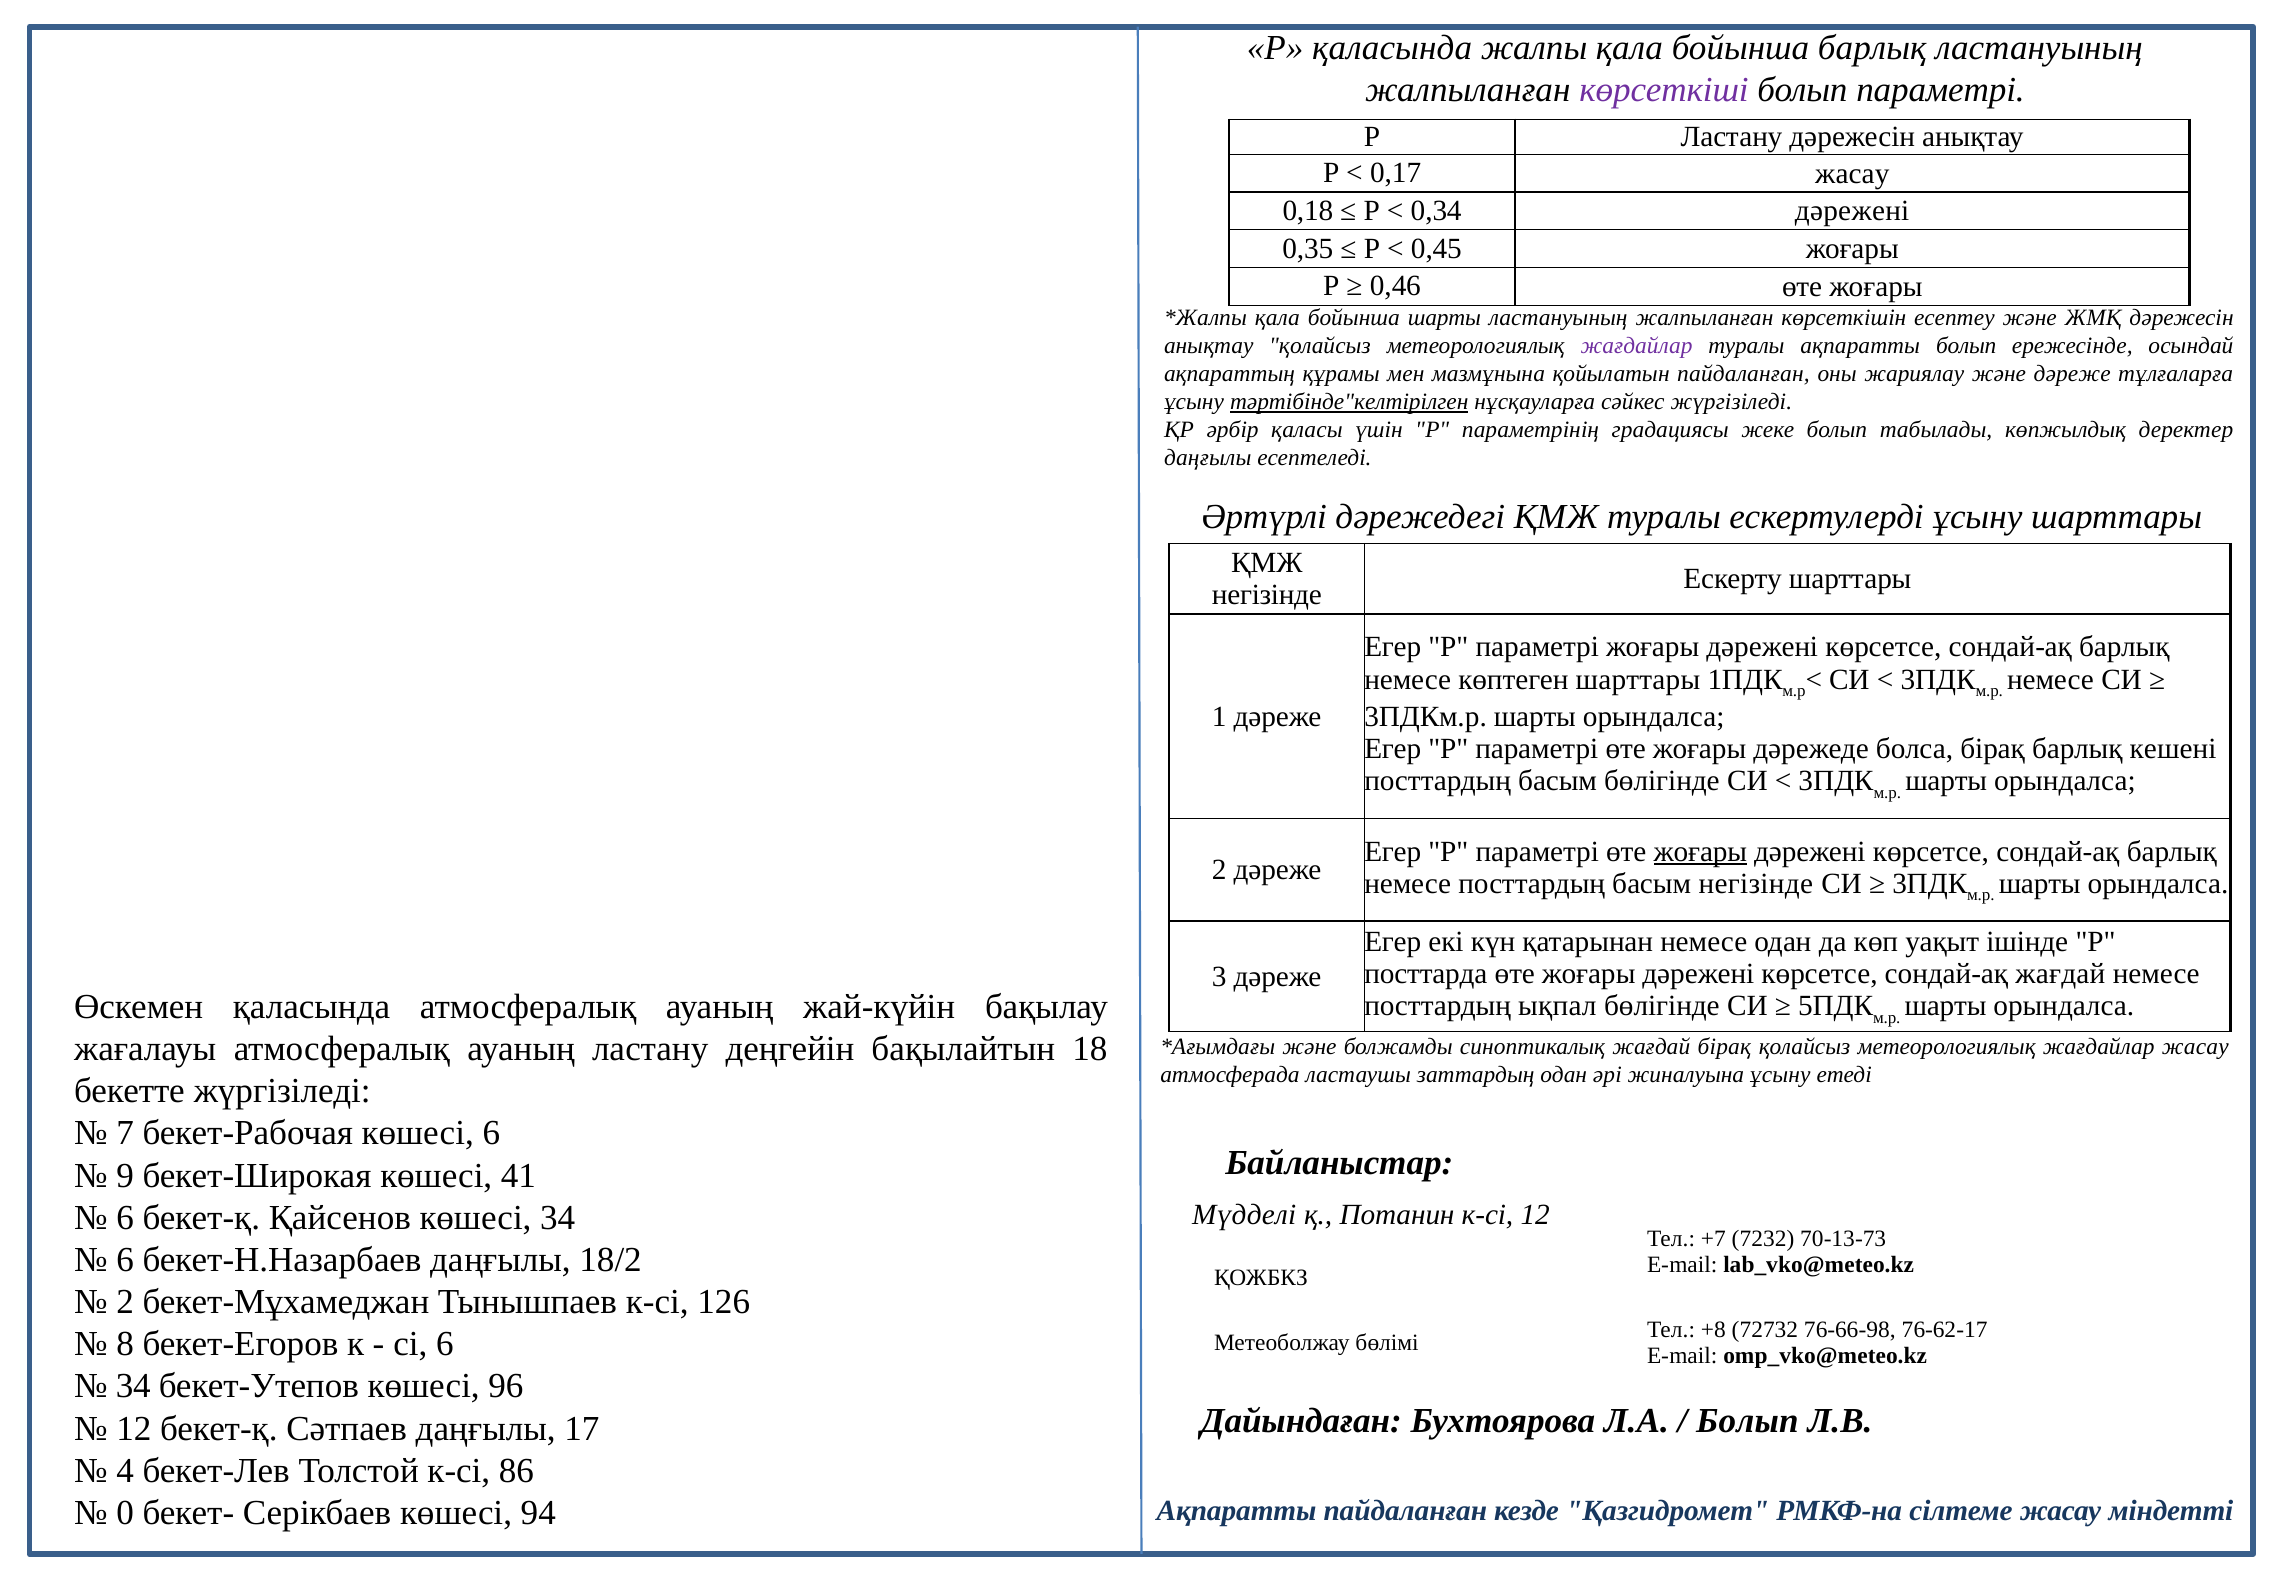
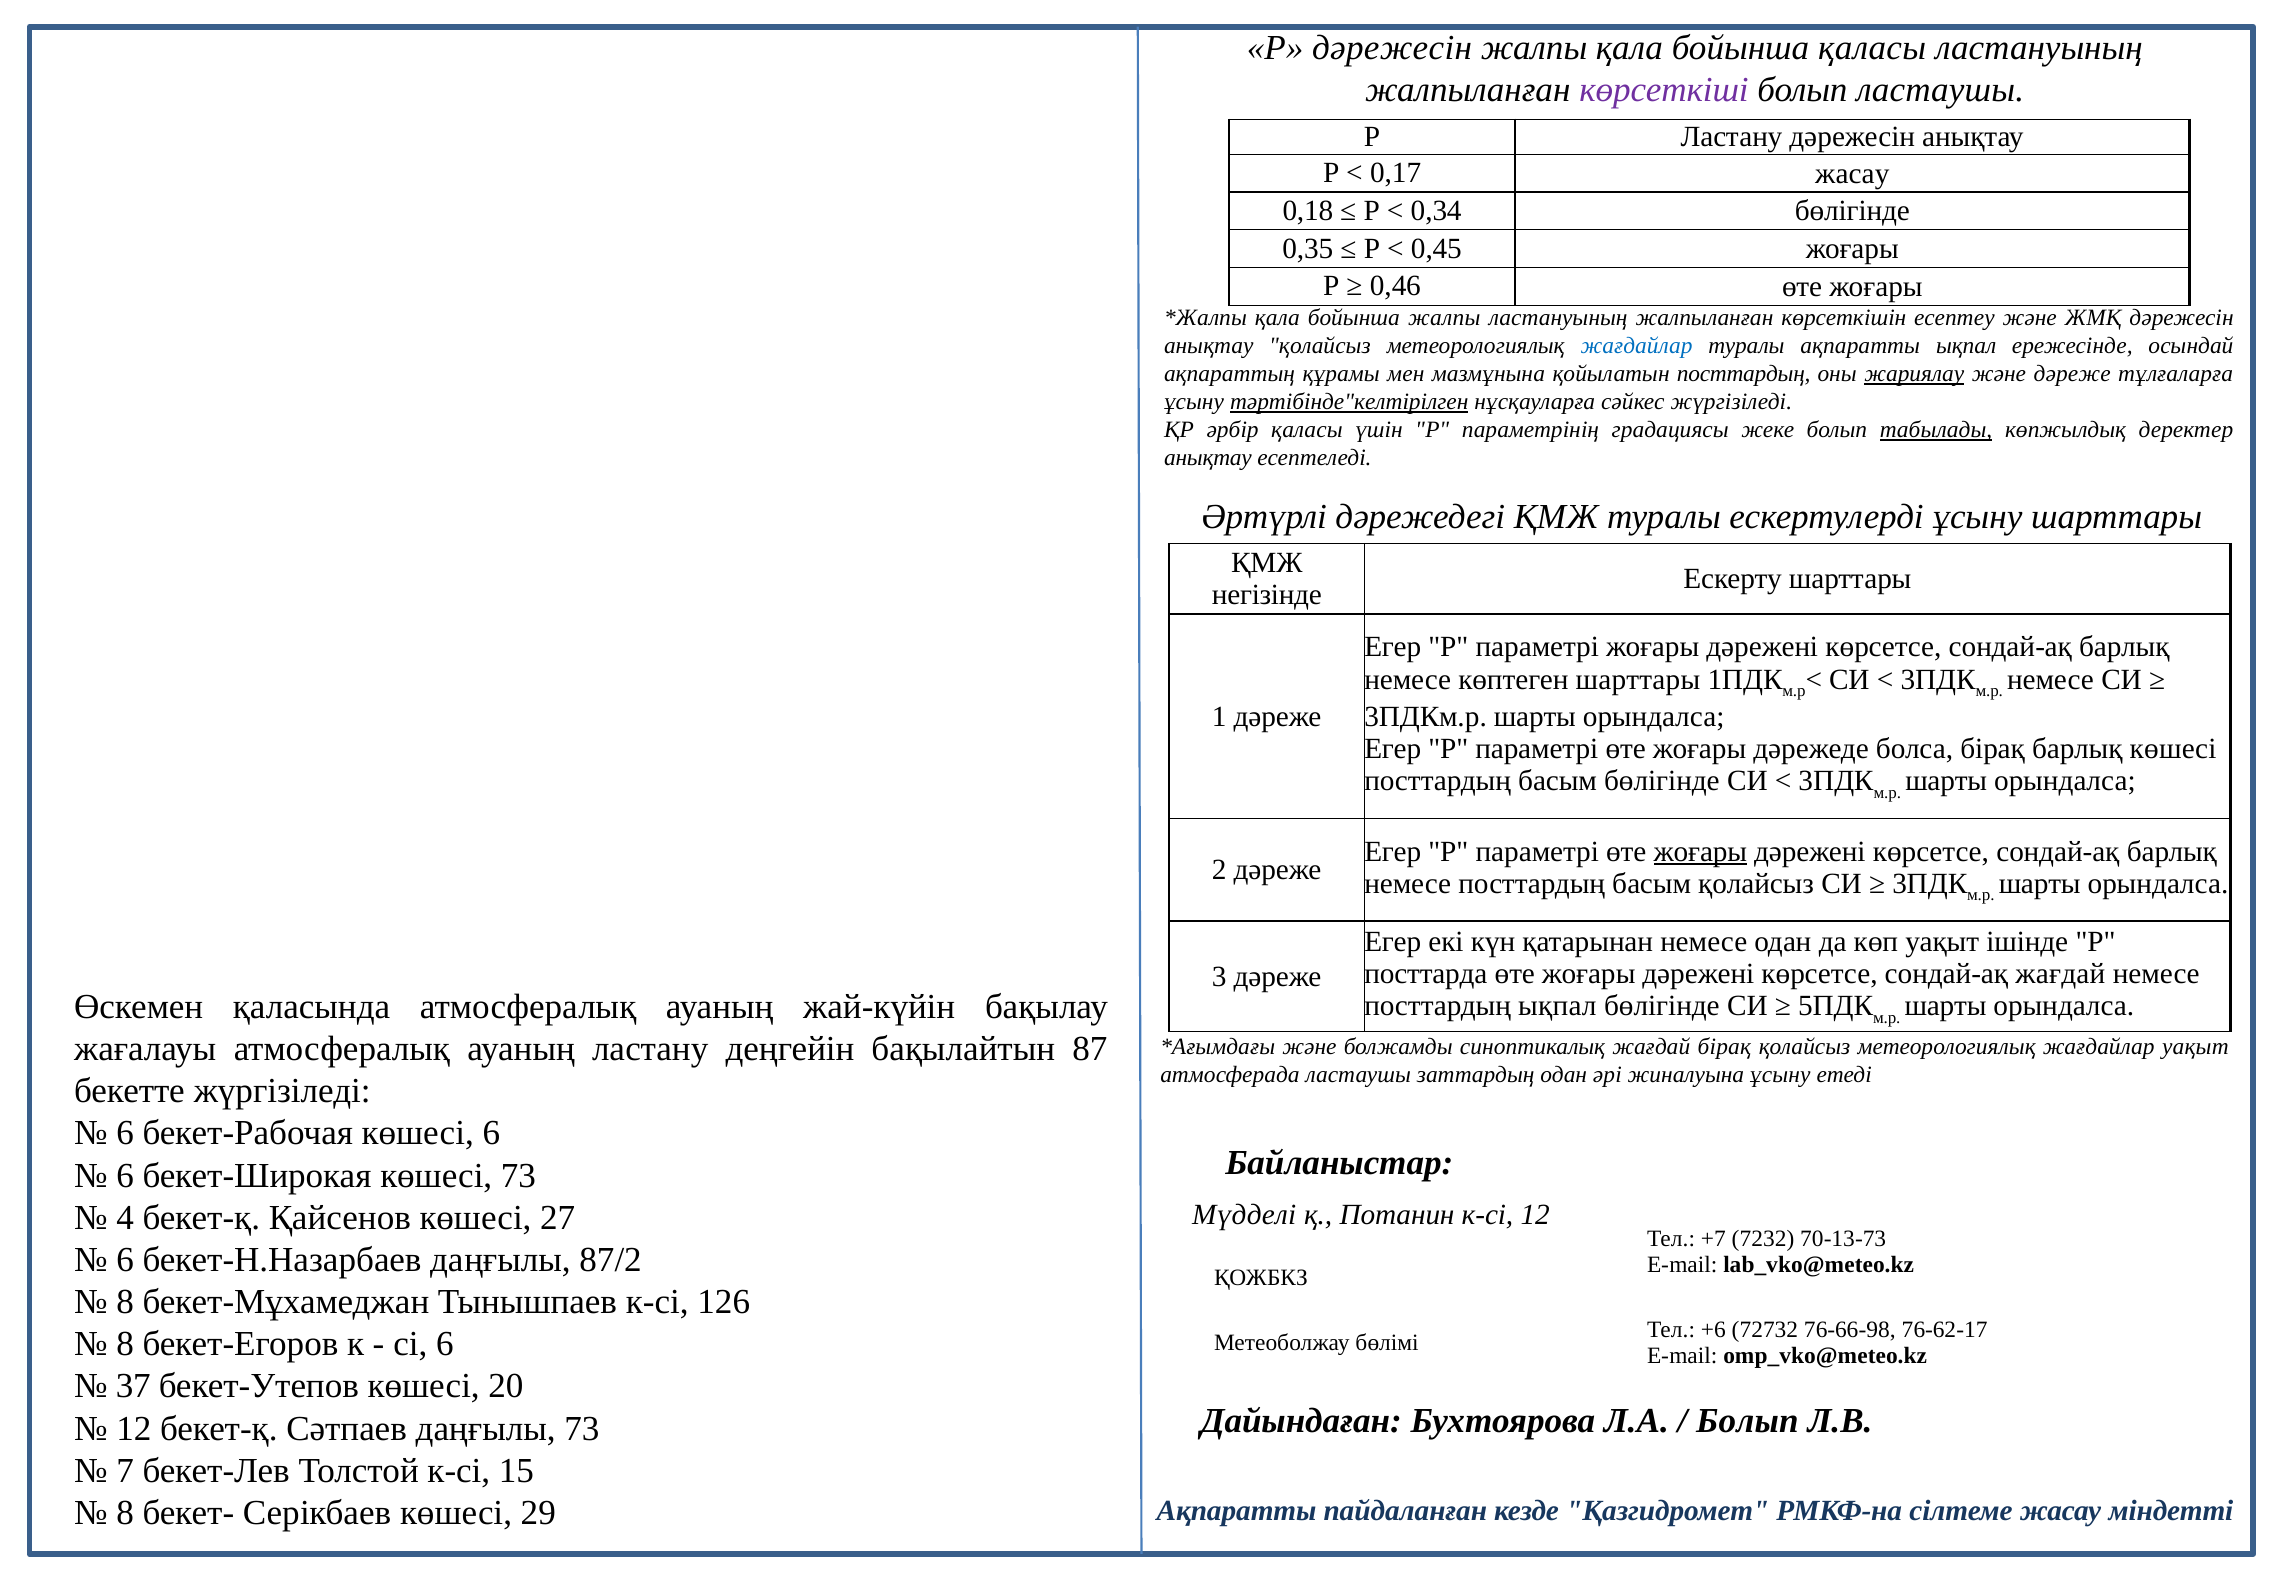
Р қаласында: қаласында -> дәрежесін
бойынша барлық: барлық -> қаласы
болып параметрі: параметрі -> ластаушы
0,34 дәрежені: дәрежені -> бөлігінде
бойынша шарты: шарты -> жалпы
жағдайлар at (1637, 346) colour: purple -> blue
ақпаратты болып: болып -> ықпал
қойылатын пайдаланған: пайдаланған -> посттардың
жариялау underline: none -> present
табылады underline: none -> present
даңғылы at (1208, 458): даңғылы -> анықтау
барлық кешені: кешені -> көшесі
басым негізінде: негізінде -> қолайсыз
18: 18 -> 87
жағдайлар жасау: жасау -> уақыт
7 at (125, 1133): 7 -> 6
9 at (125, 1175): 9 -> 6
көшесі 41: 41 -> 73
6 at (125, 1217): 6 -> 4
көшесі 34: 34 -> 27
18/2: 18/2 -> 87/2
2 at (125, 1302): 2 -> 8
+8: +8 -> +6
34 at (133, 1386): 34 -> 37
96: 96 -> 20
даңғылы 17: 17 -> 73
4: 4 -> 7
86: 86 -> 15
0 at (125, 1512): 0 -> 8
94: 94 -> 29
